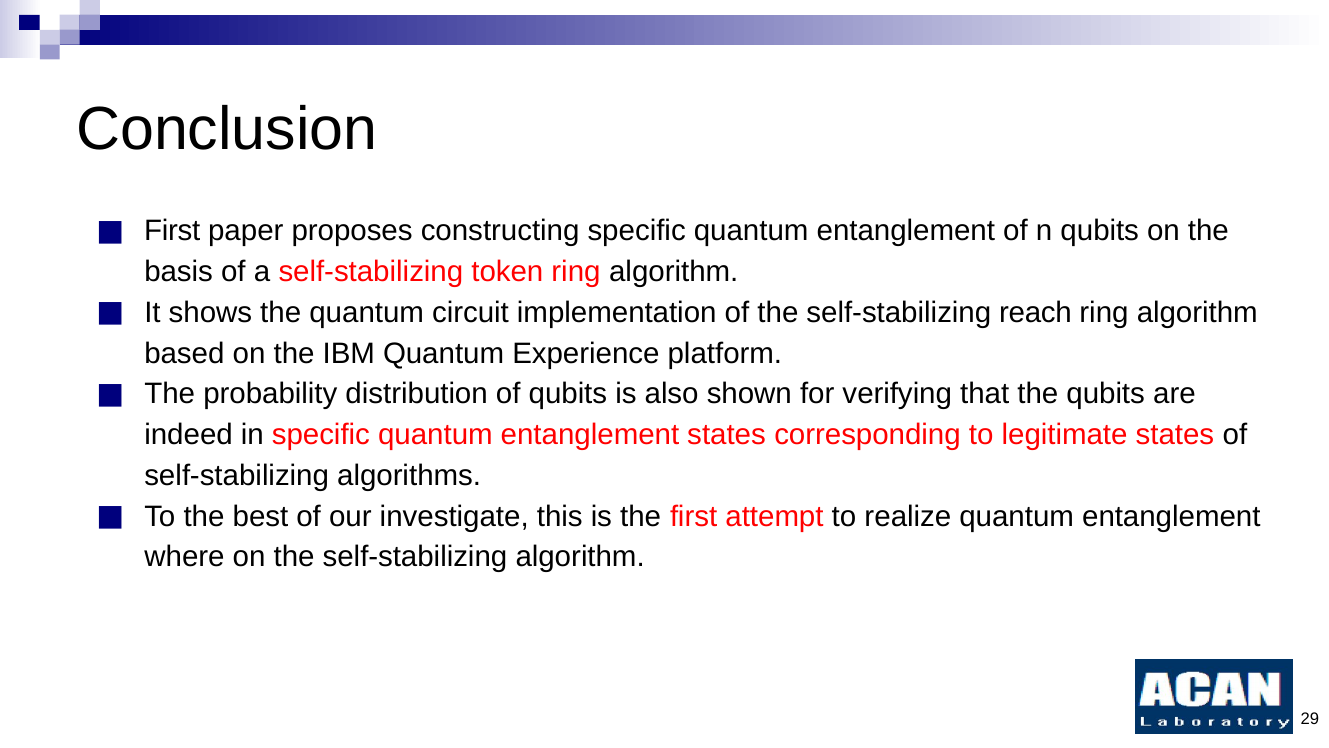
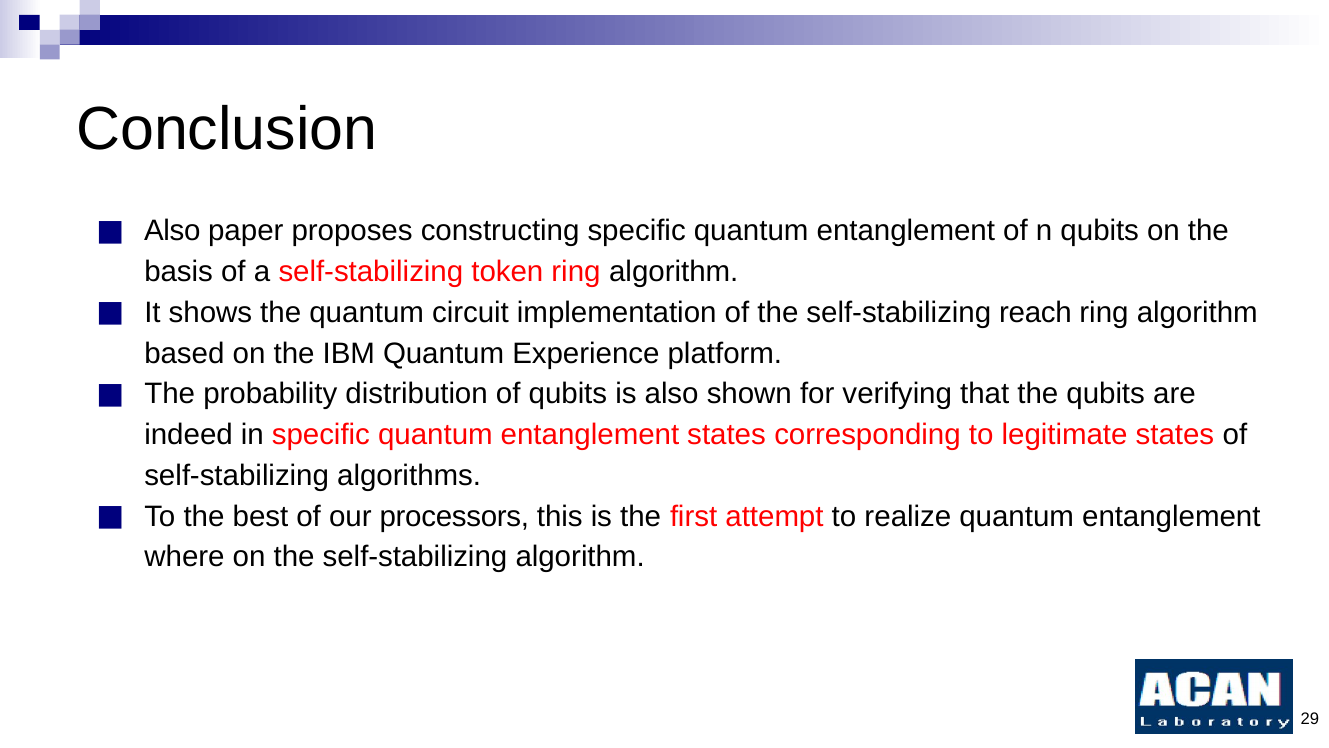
First at (172, 231): First -> Also
investigate: investigate -> processors
